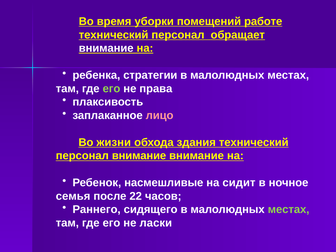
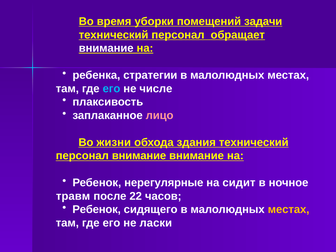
работе: работе -> задачи
его at (111, 89) colour: light green -> light blue
права: права -> числе
насмешливые: насмешливые -> нерегулярные
семья: семья -> травм
Раннего at (97, 210): Раннего -> Ребенок
местах at (289, 210) colour: light green -> yellow
